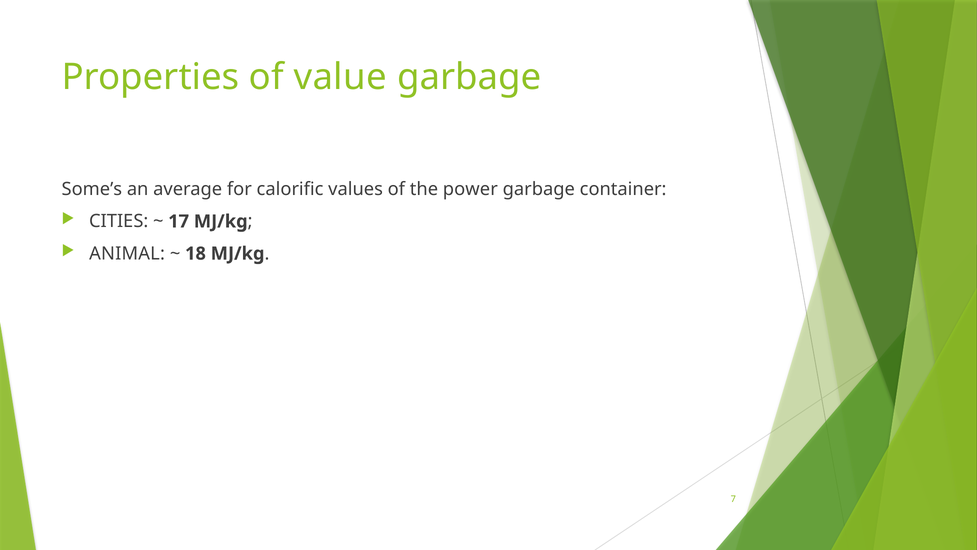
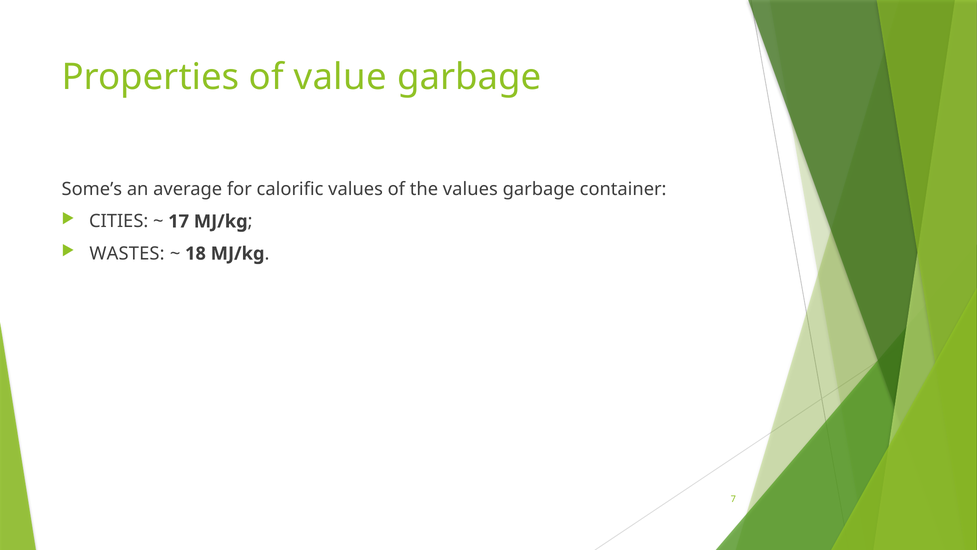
the power: power -> values
ANIMAL: ANIMAL -> WASTES
